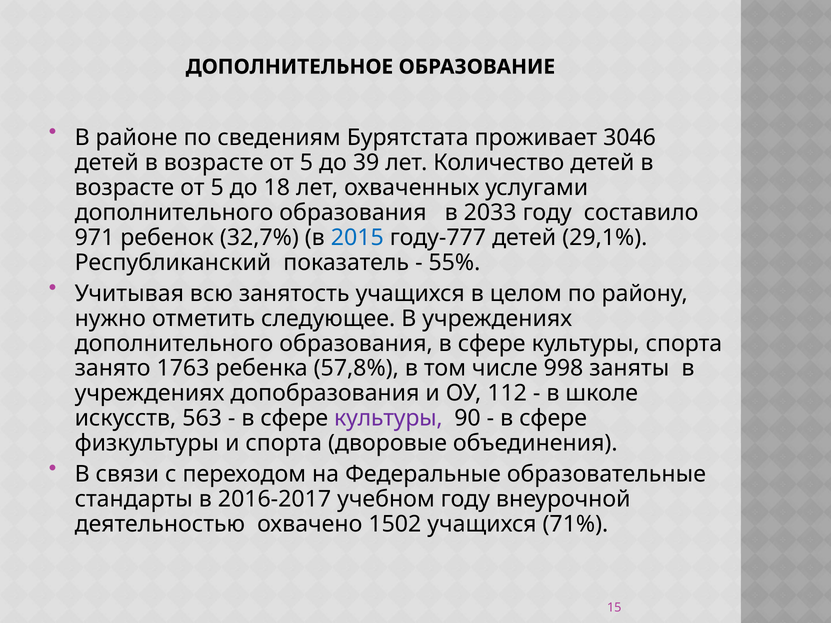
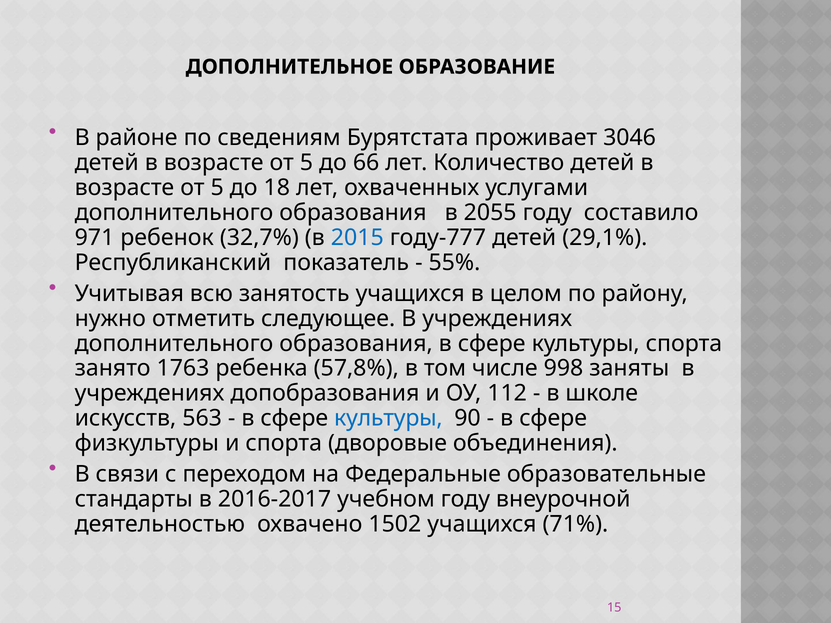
39: 39 -> 66
2033: 2033 -> 2055
культуры at (388, 418) colour: purple -> blue
